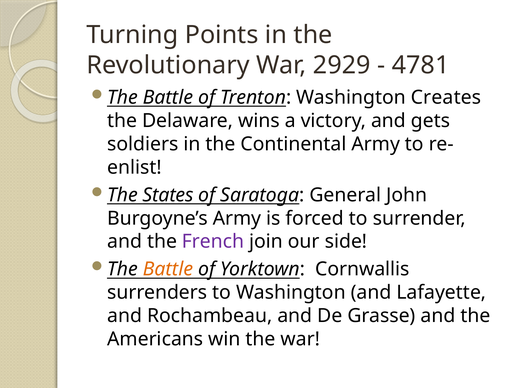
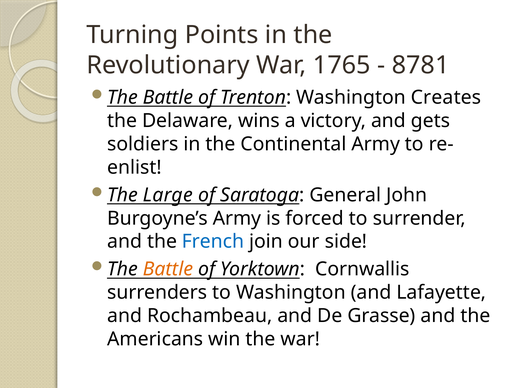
2929: 2929 -> 1765
4781: 4781 -> 8781
States: States -> Large
French colour: purple -> blue
